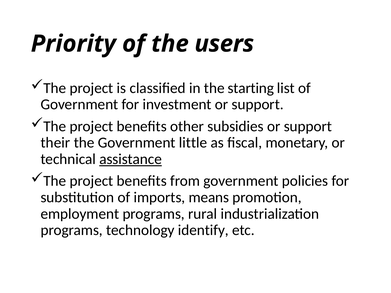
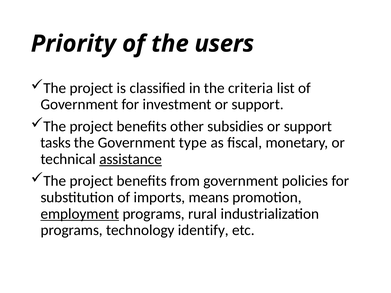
starting: starting -> criteria
their: their -> tasks
little: little -> type
employment underline: none -> present
